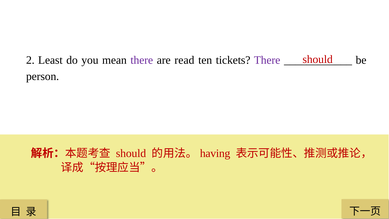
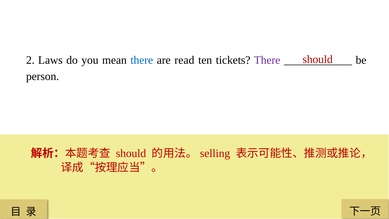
Least: Least -> Laws
there at (142, 60) colour: purple -> blue
having: having -> selling
